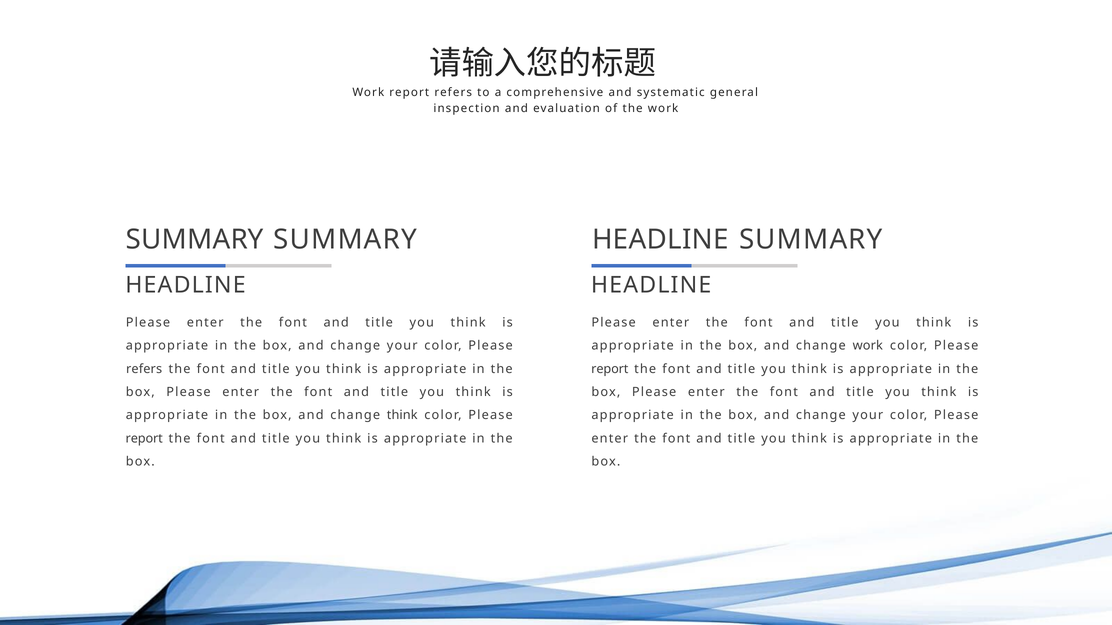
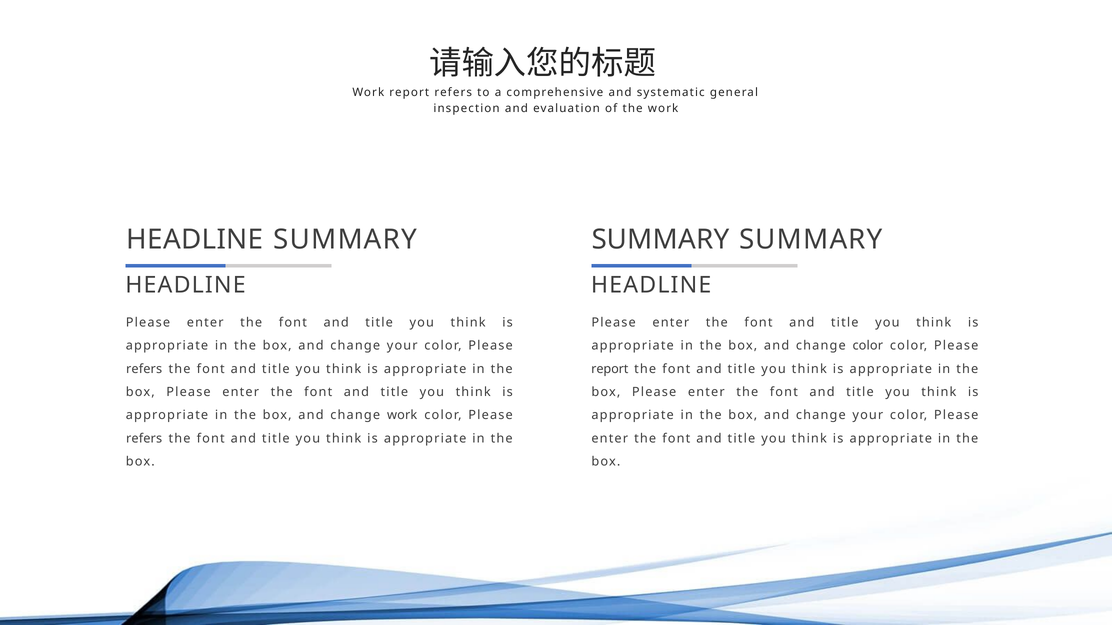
SUMMARY at (195, 240): SUMMARY -> HEADLINE
HEADLINE at (660, 240): HEADLINE -> SUMMARY
change work: work -> color
change think: think -> work
report at (144, 439): report -> refers
